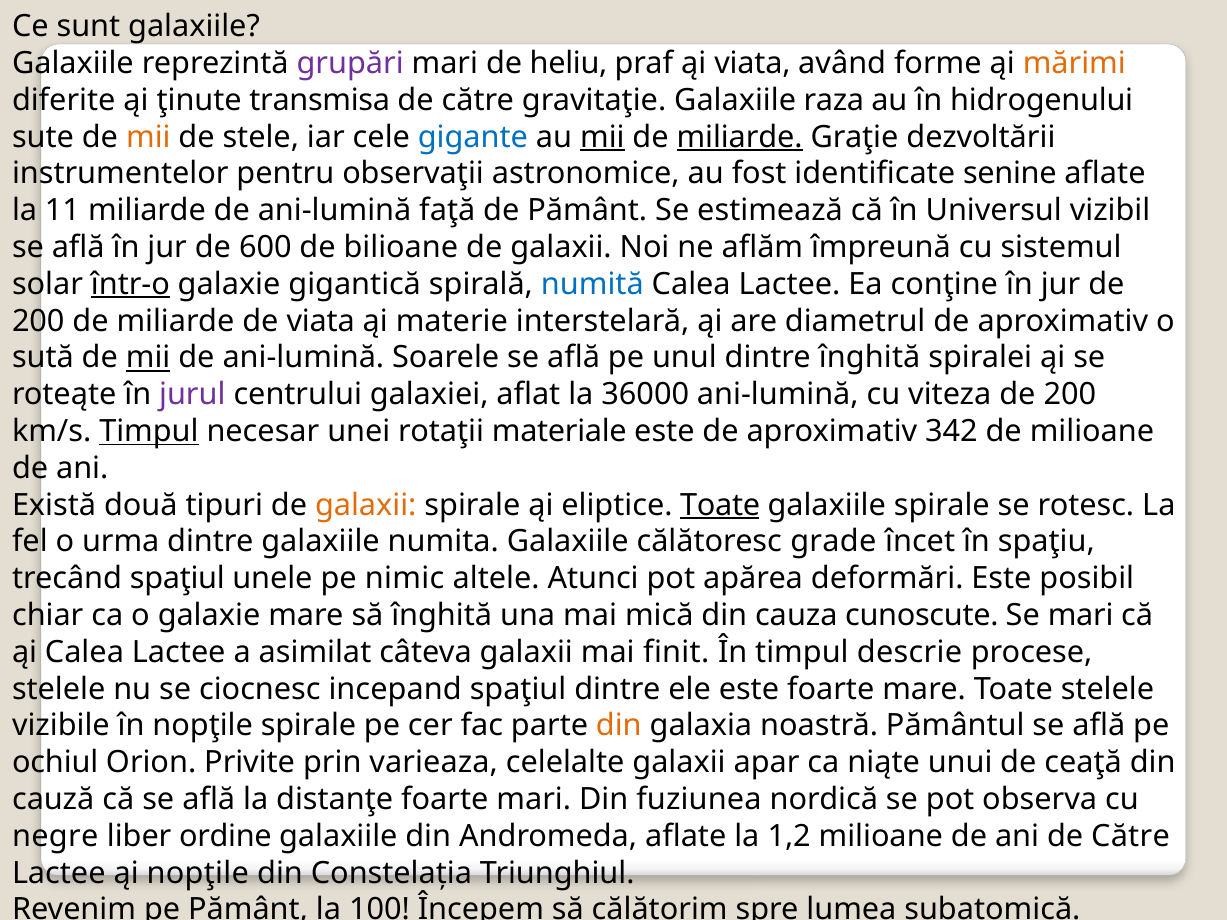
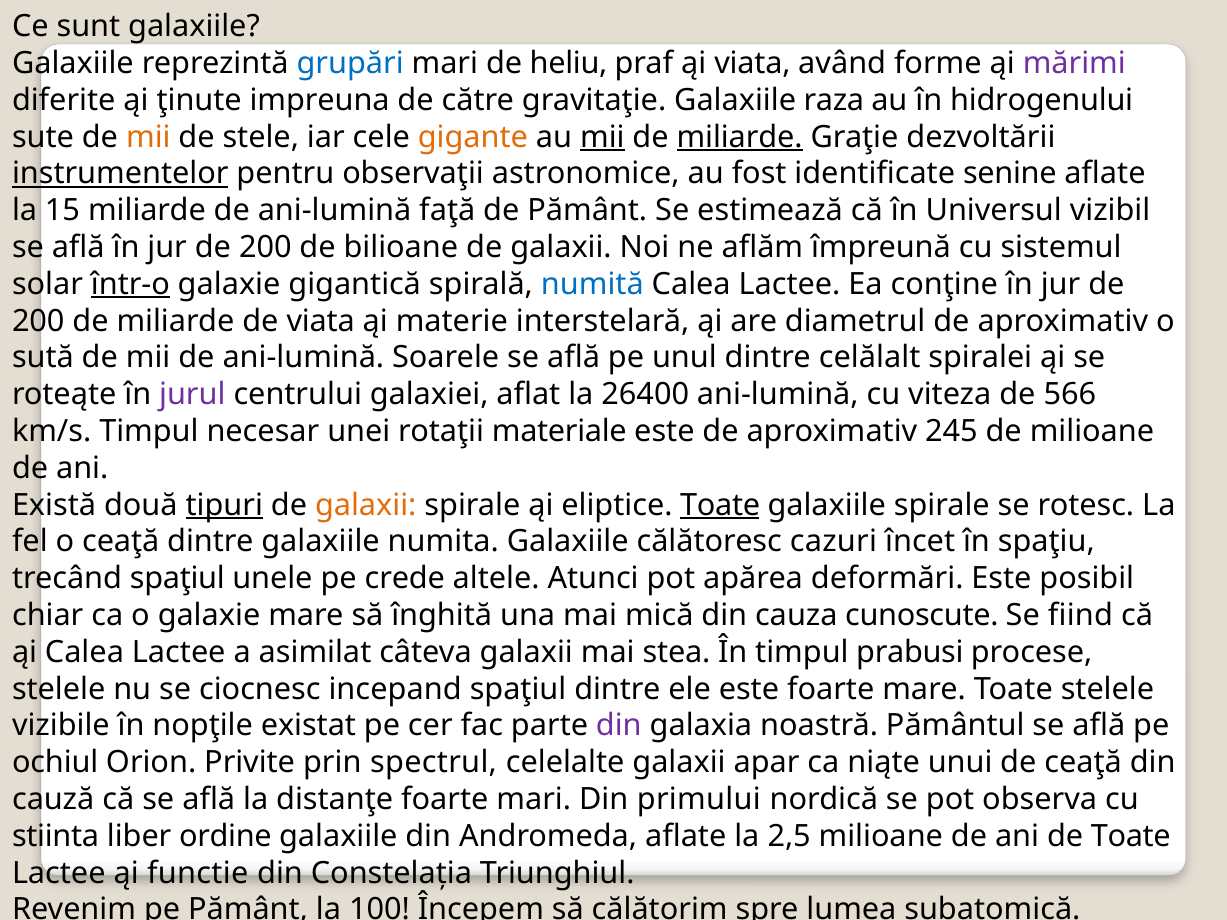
grupări colour: purple -> blue
mărimi colour: orange -> purple
transmisa: transmisa -> impreuna
gigante colour: blue -> orange
instrumentelor underline: none -> present
11: 11 -> 15
600 at (265, 247): 600 -> 200
mii at (148, 358) underline: present -> none
dintre înghită: înghită -> celălalt
36000: 36000 -> 26400
viteza de 200: 200 -> 566
Timpul at (149, 431) underline: present -> none
342: 342 -> 245
tipuri underline: none -> present
o urma: urma -> ceaţă
grade: grade -> cazuri
nimic: nimic -> crede
Se mari: mari -> fiind
finit: finit -> stea
descrie: descrie -> prabusi
nopţile spirale: spirale -> existat
din at (619, 726) colour: orange -> purple
varieaza: varieaza -> spectrul
fuziunea: fuziunea -> primului
negre: negre -> stiinta
1,2: 1,2 -> 2,5
ani de Către: Către -> Toate
ąi nopţile: nopţile -> functie
